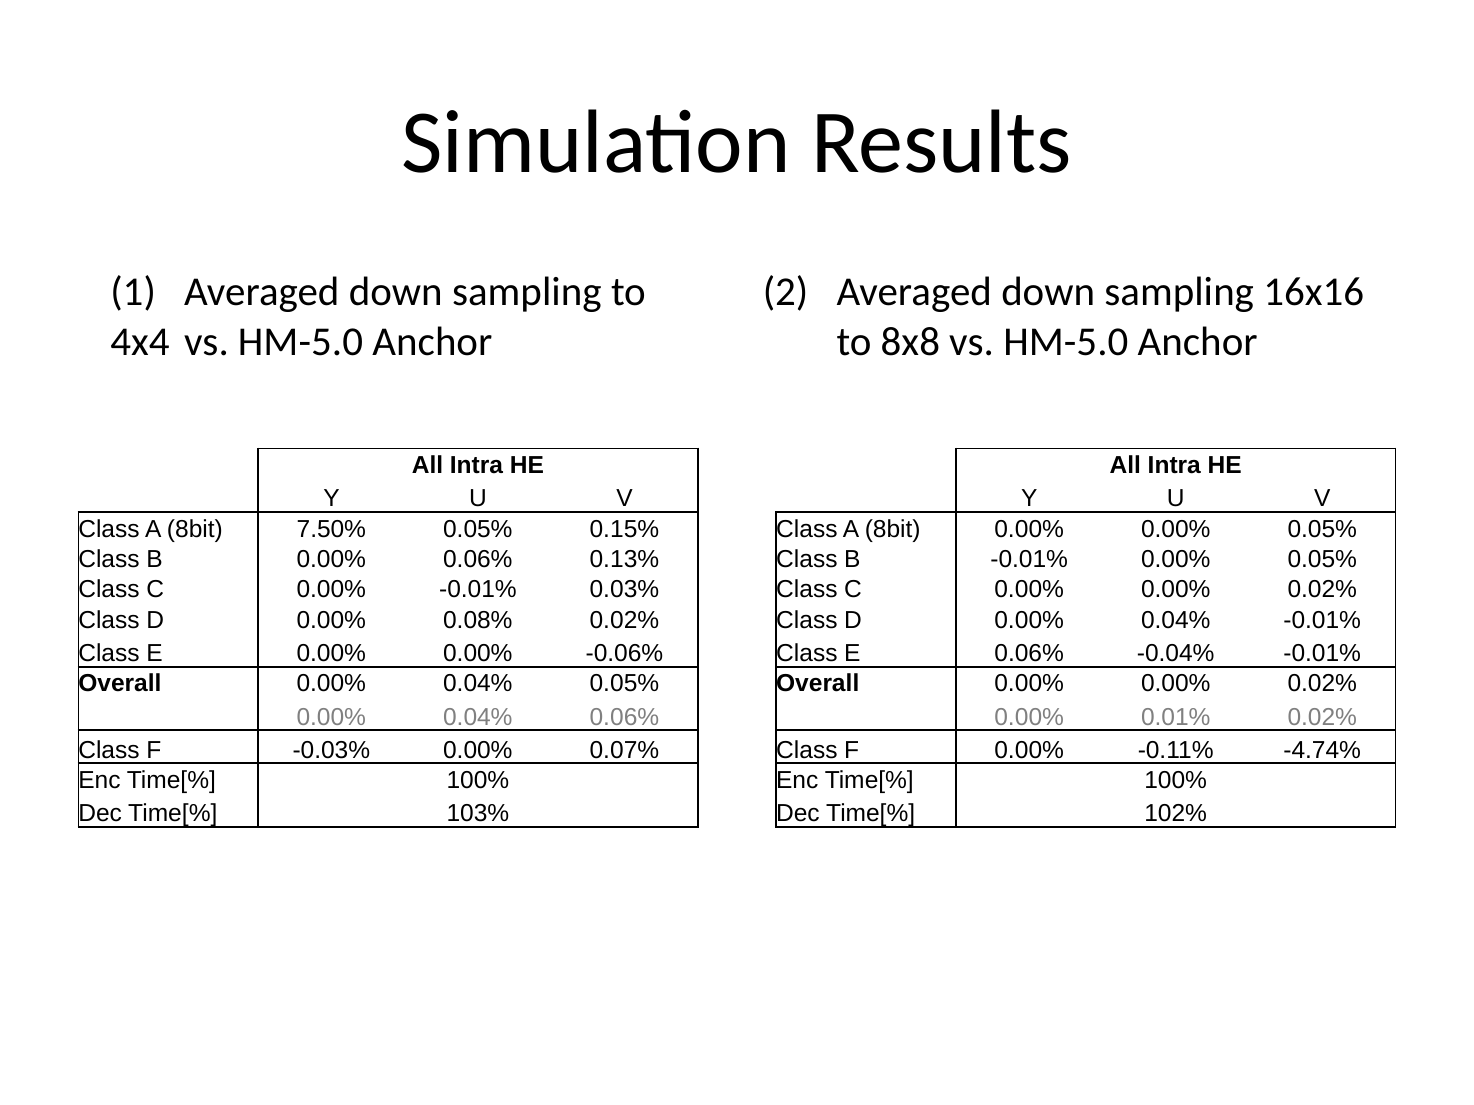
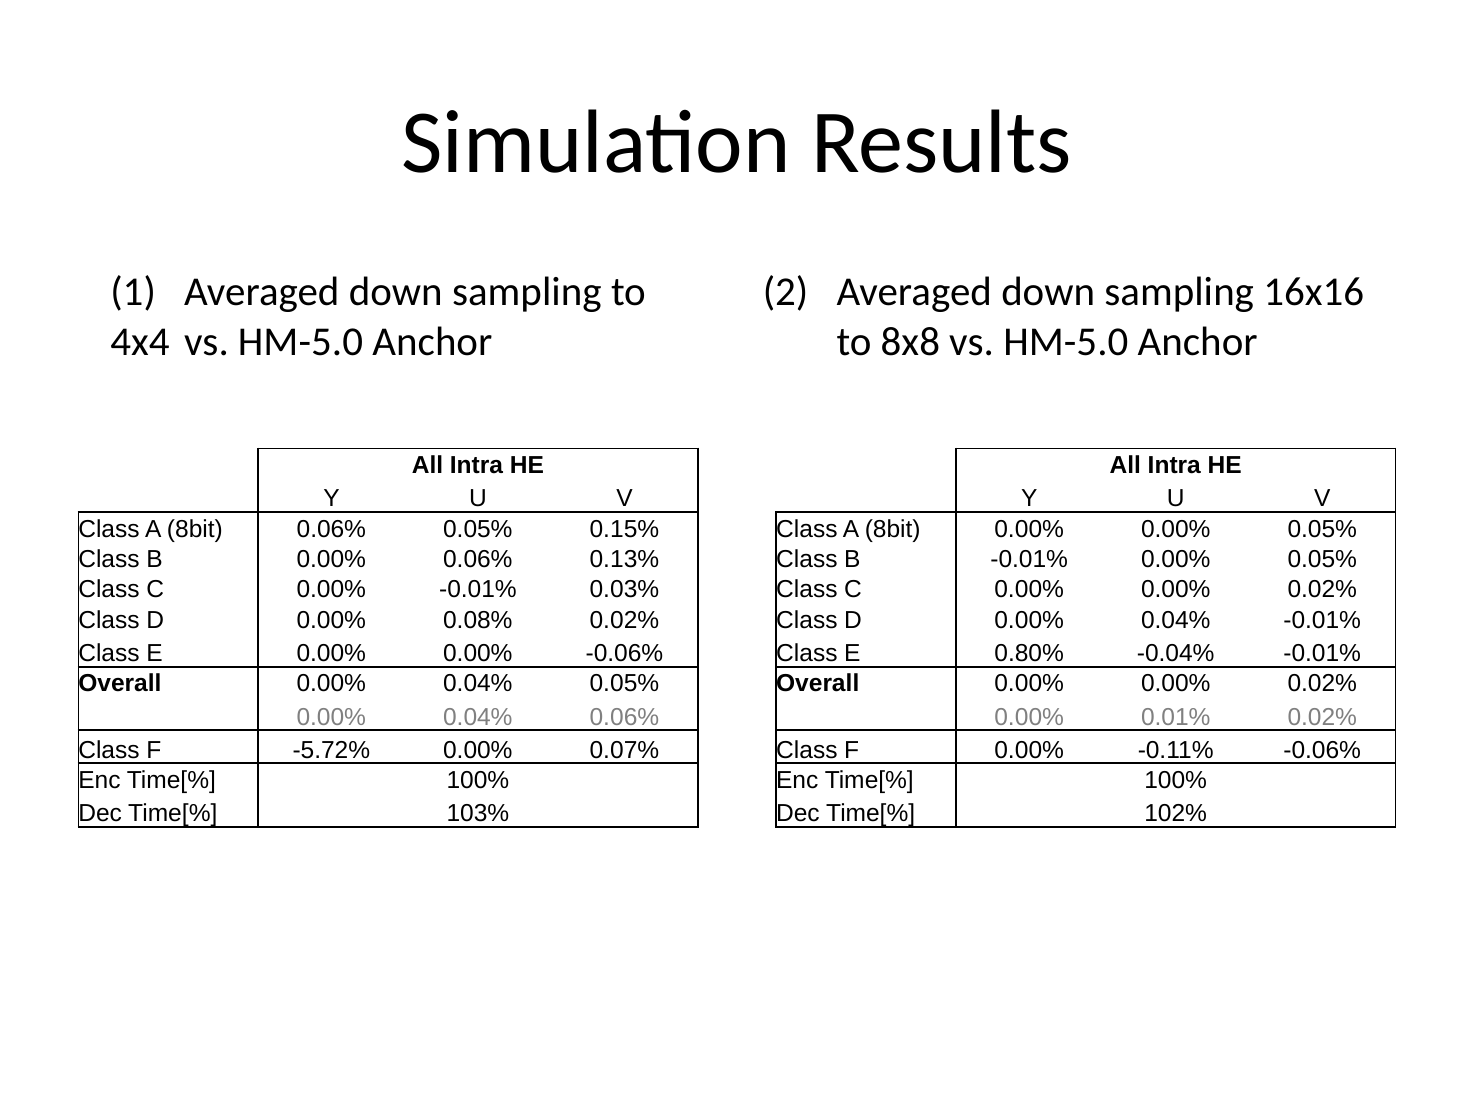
8bit 7.50%: 7.50% -> 0.06%
E 0.06%: 0.06% -> 0.80%
-0.03%: -0.03% -> -5.72%
-0.11% -4.74%: -4.74% -> -0.06%
